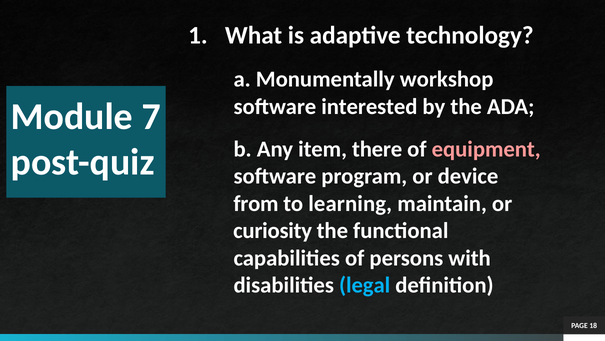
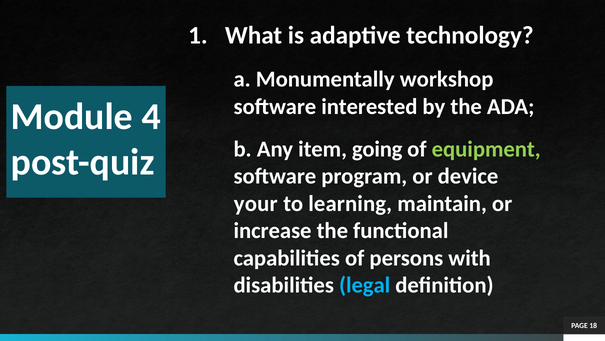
7: 7 -> 4
there: there -> going
equipment colour: pink -> light green
from: from -> your
curiosity: curiosity -> increase
